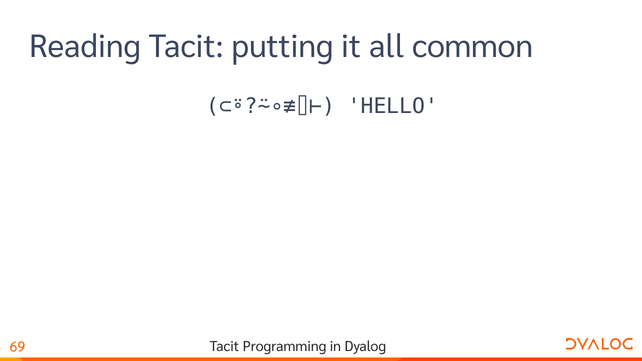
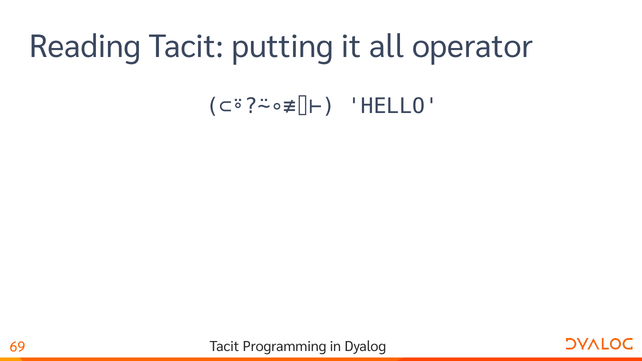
common: common -> operator
